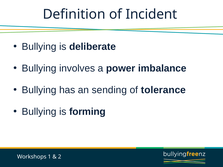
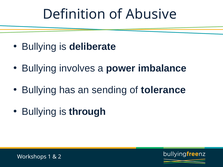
Incident: Incident -> Abusive
forming: forming -> through
